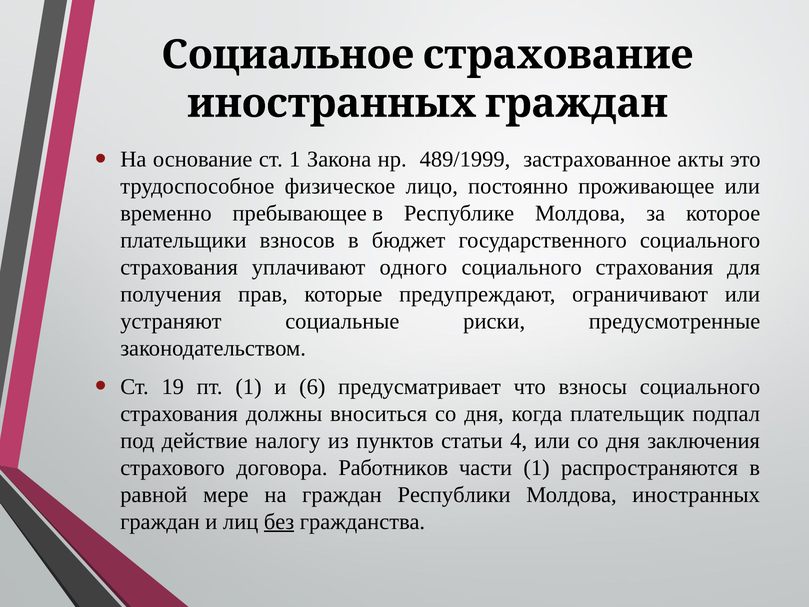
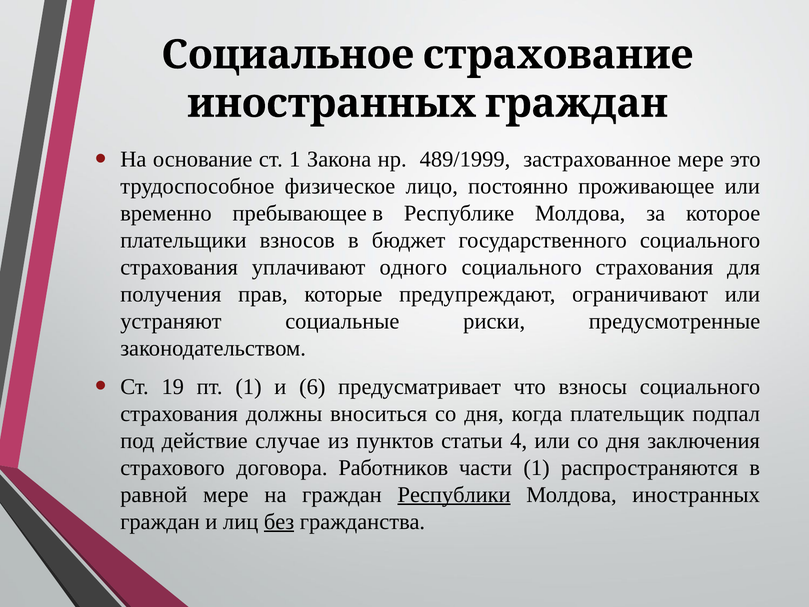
застрахованное акты: акты -> мере
налогу: налогу -> случае
Республики underline: none -> present
